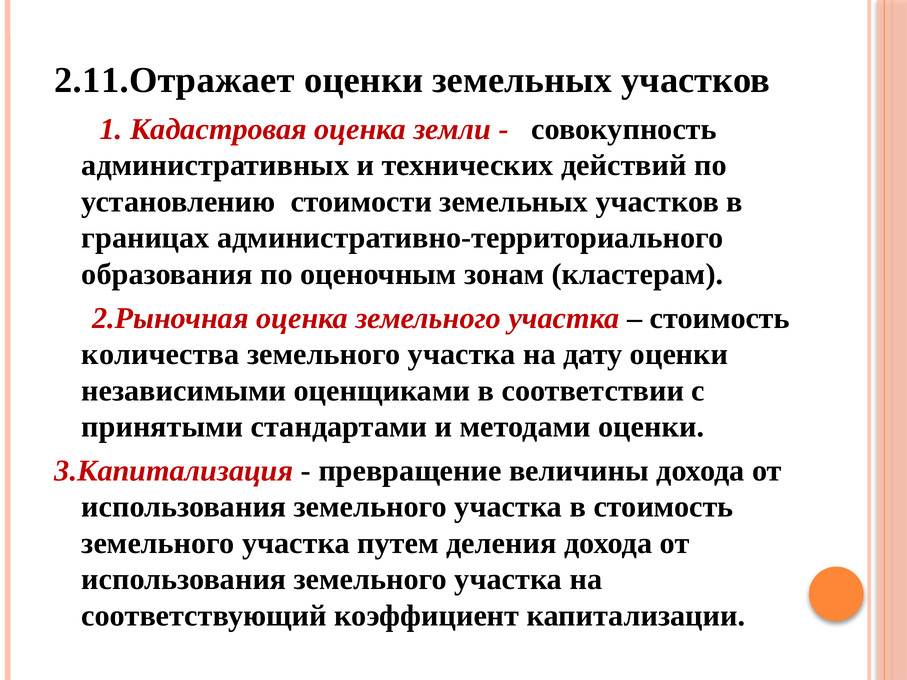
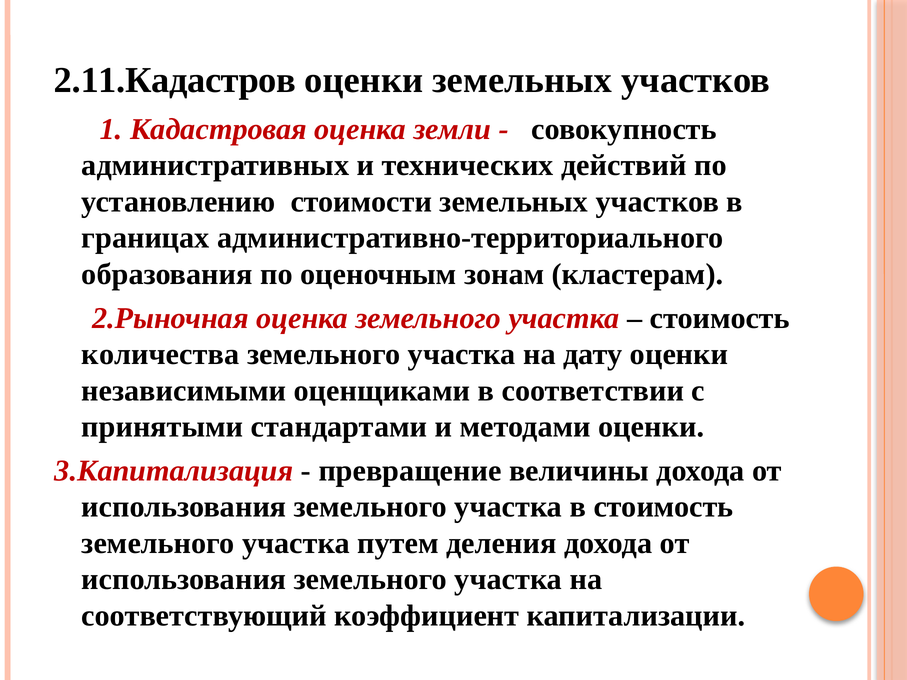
2.11.Отражает: 2.11.Отражает -> 2.11.Кадастров
